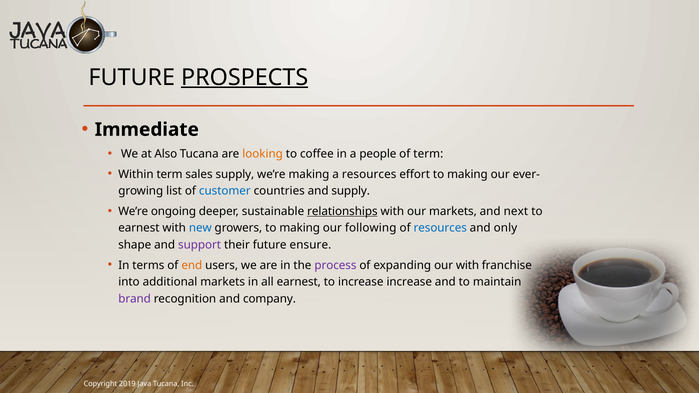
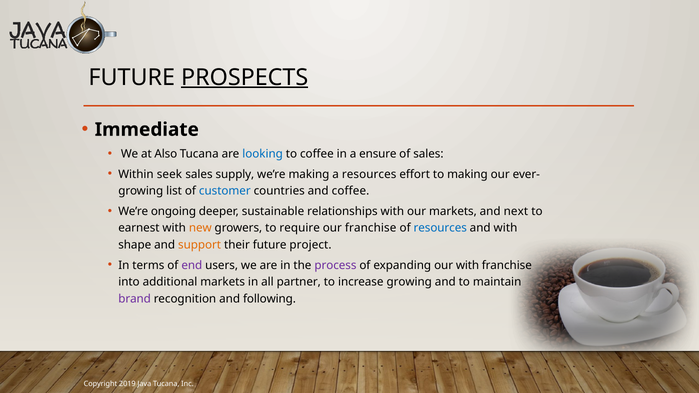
looking colour: orange -> blue
people: people -> ensure
of term: term -> sales
Within term: term -> seek
and supply: supply -> coffee
relationships underline: present -> none
new colour: blue -> orange
growers to making: making -> require
our following: following -> franchise
and only: only -> with
support colour: purple -> orange
ensure: ensure -> project
end colour: orange -> purple
all earnest: earnest -> partner
increase increase: increase -> growing
company: company -> following
